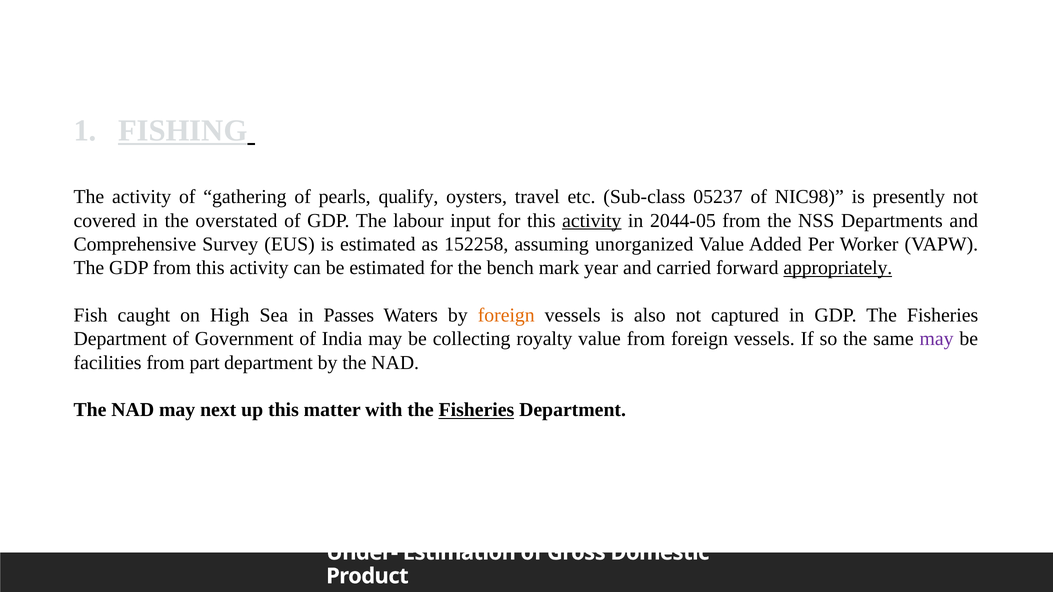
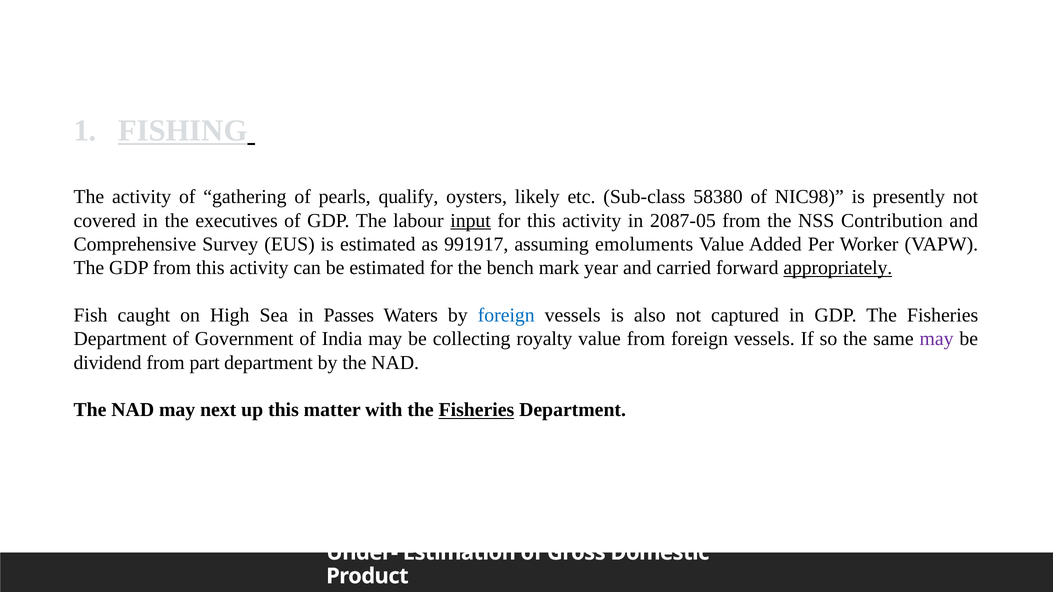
travel: travel -> likely
05237: 05237 -> 58380
overstated: overstated -> executives
input underline: none -> present
activity at (592, 221) underline: present -> none
2044-05: 2044-05 -> 2087-05
Departments: Departments -> Contribution
152258: 152258 -> 991917
unorganized: unorganized -> emoluments
foreign at (506, 315) colour: orange -> blue
facilities: facilities -> dividend
